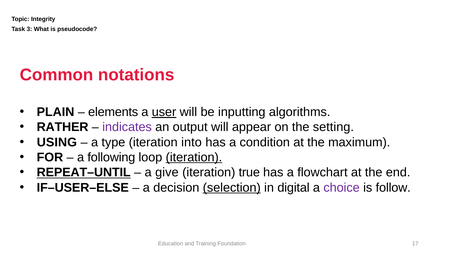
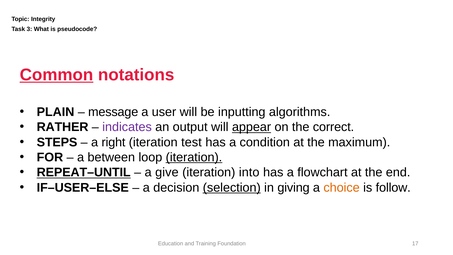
Common underline: none -> present
elements: elements -> message
user underline: present -> none
appear underline: none -> present
setting: setting -> correct
USING: USING -> STEPS
type: type -> right
into: into -> test
following: following -> between
true: true -> into
digital: digital -> giving
choice colour: purple -> orange
